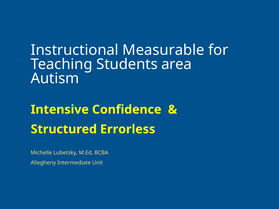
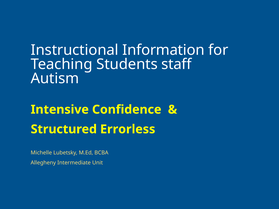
Measurable: Measurable -> Information
area: area -> staff
